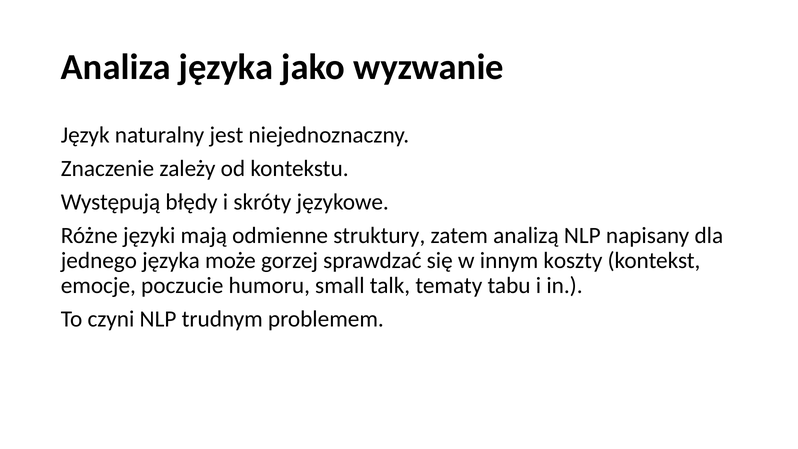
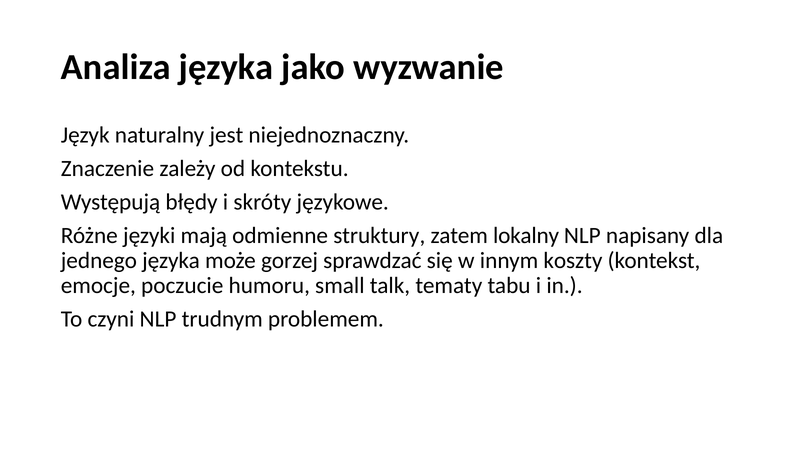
analizą: analizą -> lokalny
